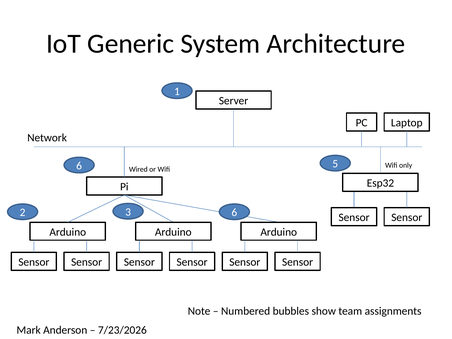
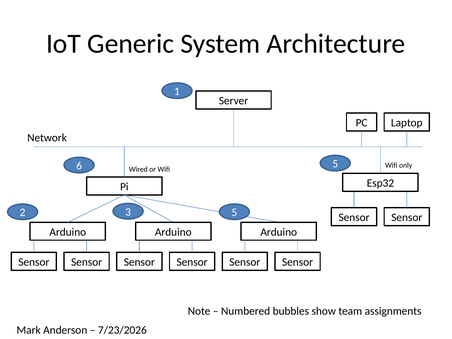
3 6: 6 -> 5
